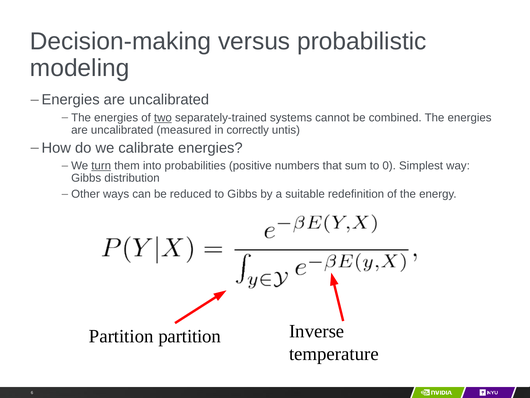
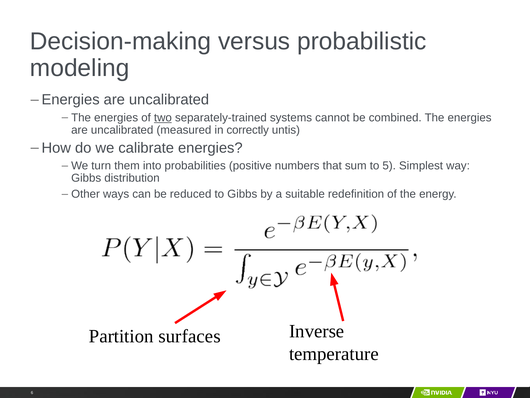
turn underline: present -> none
0: 0 -> 5
Partition partition: partition -> surfaces
